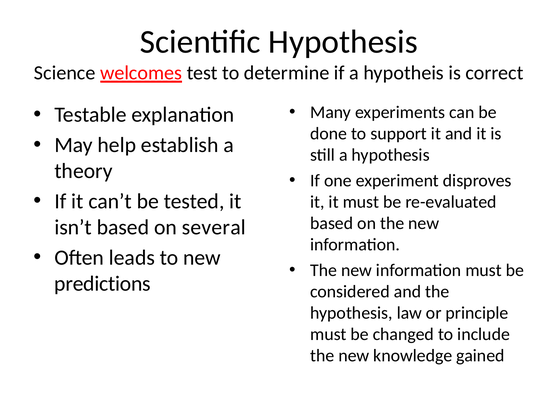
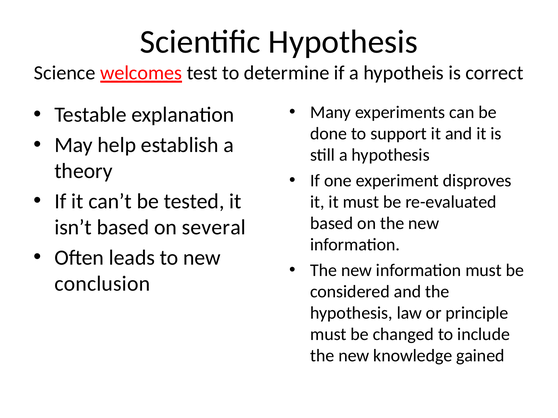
predictions: predictions -> conclusion
